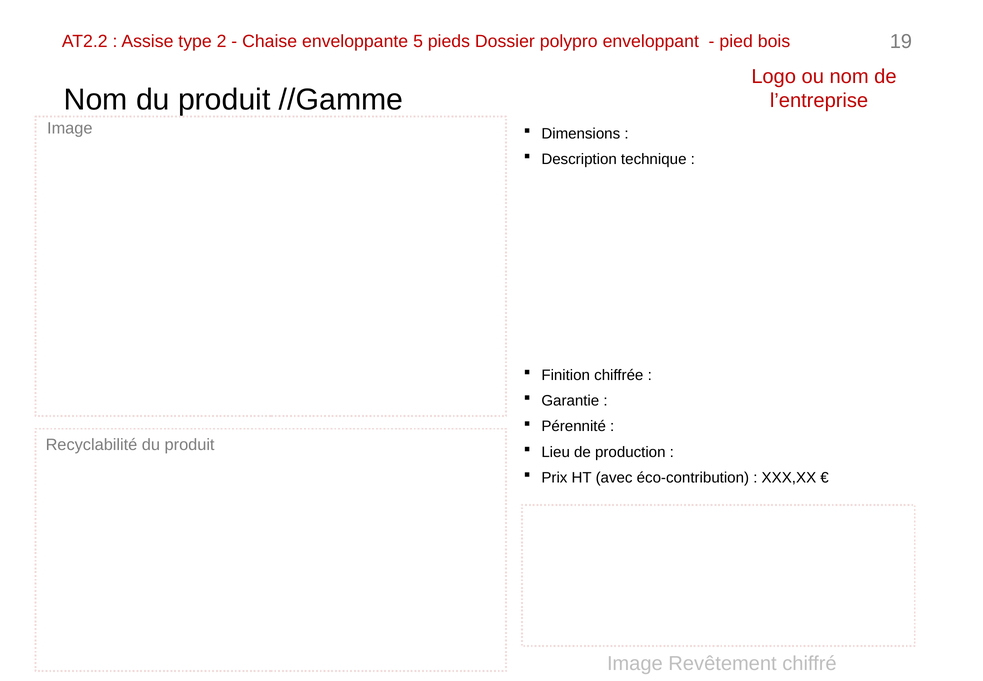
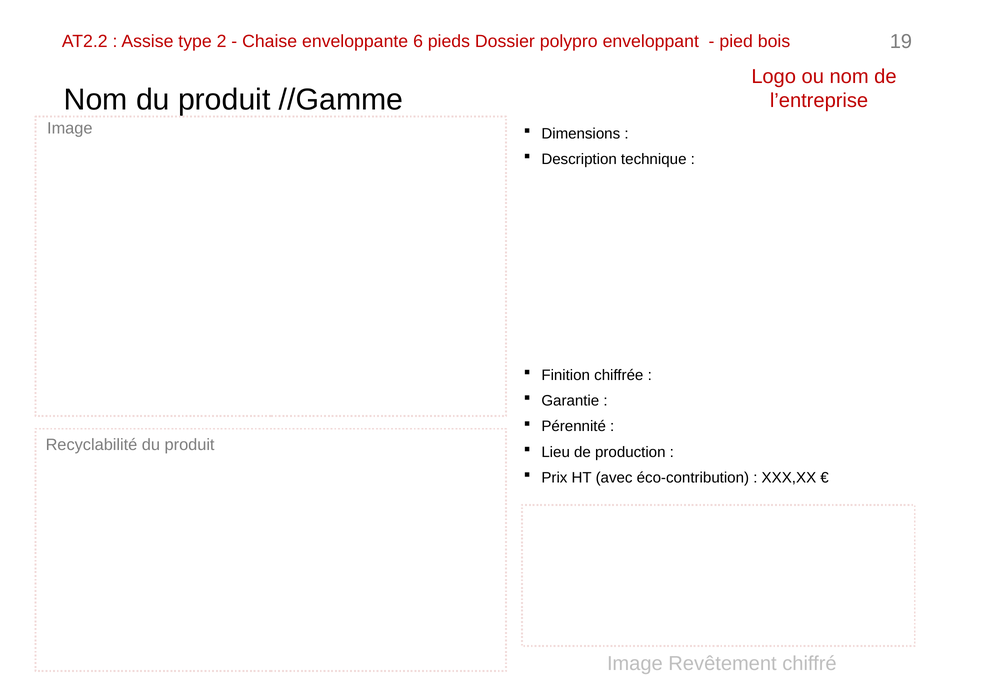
5: 5 -> 6
